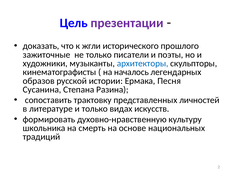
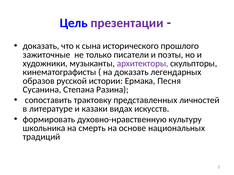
жгли: жгли -> сына
архитекторы colour: blue -> purple
на началось: началось -> доказать
и только: только -> казаки
